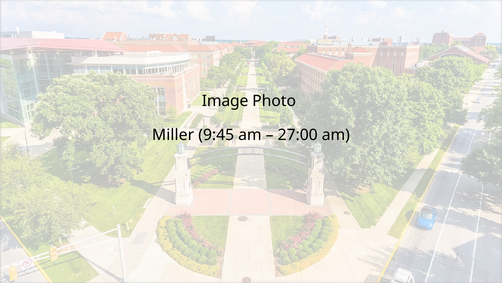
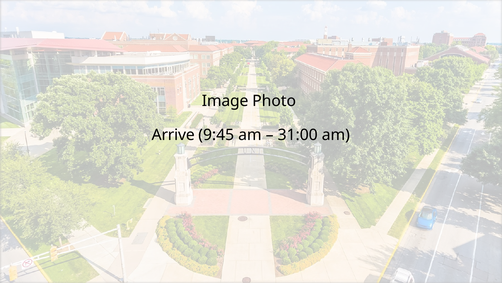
Miller: Miller -> Arrive
27:00: 27:00 -> 31:00
